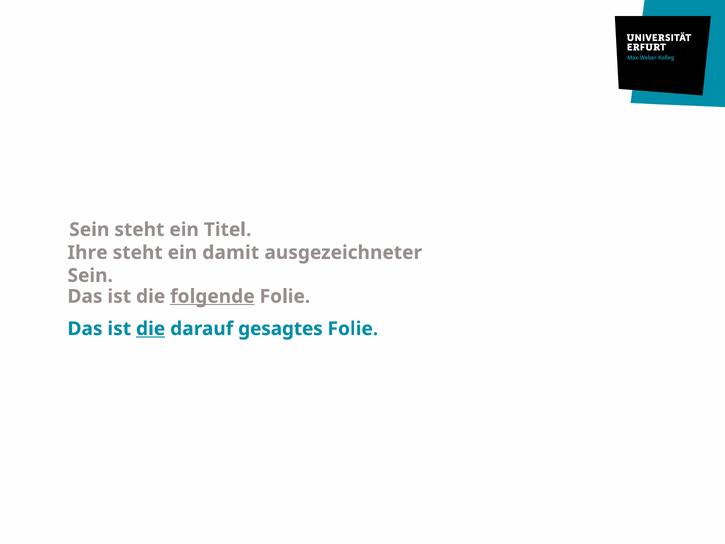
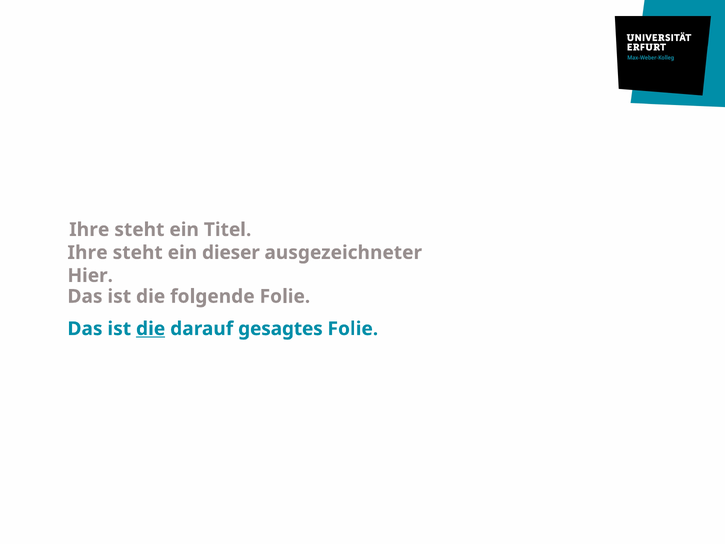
Sein at (89, 230): Sein -> Ihre
damit: damit -> dieser
Sein at (90, 275): Sein -> Hier
folgende underline: present -> none
